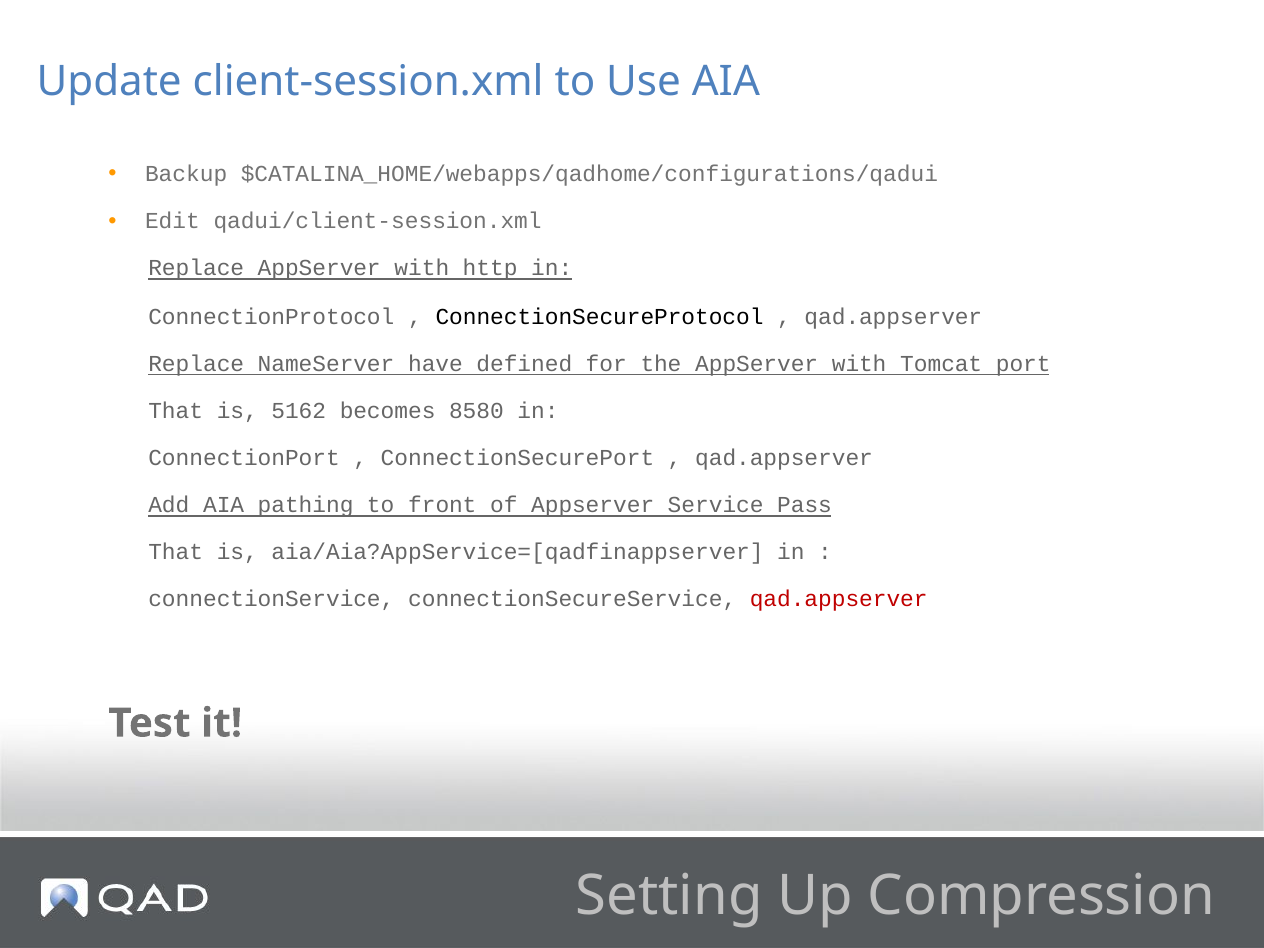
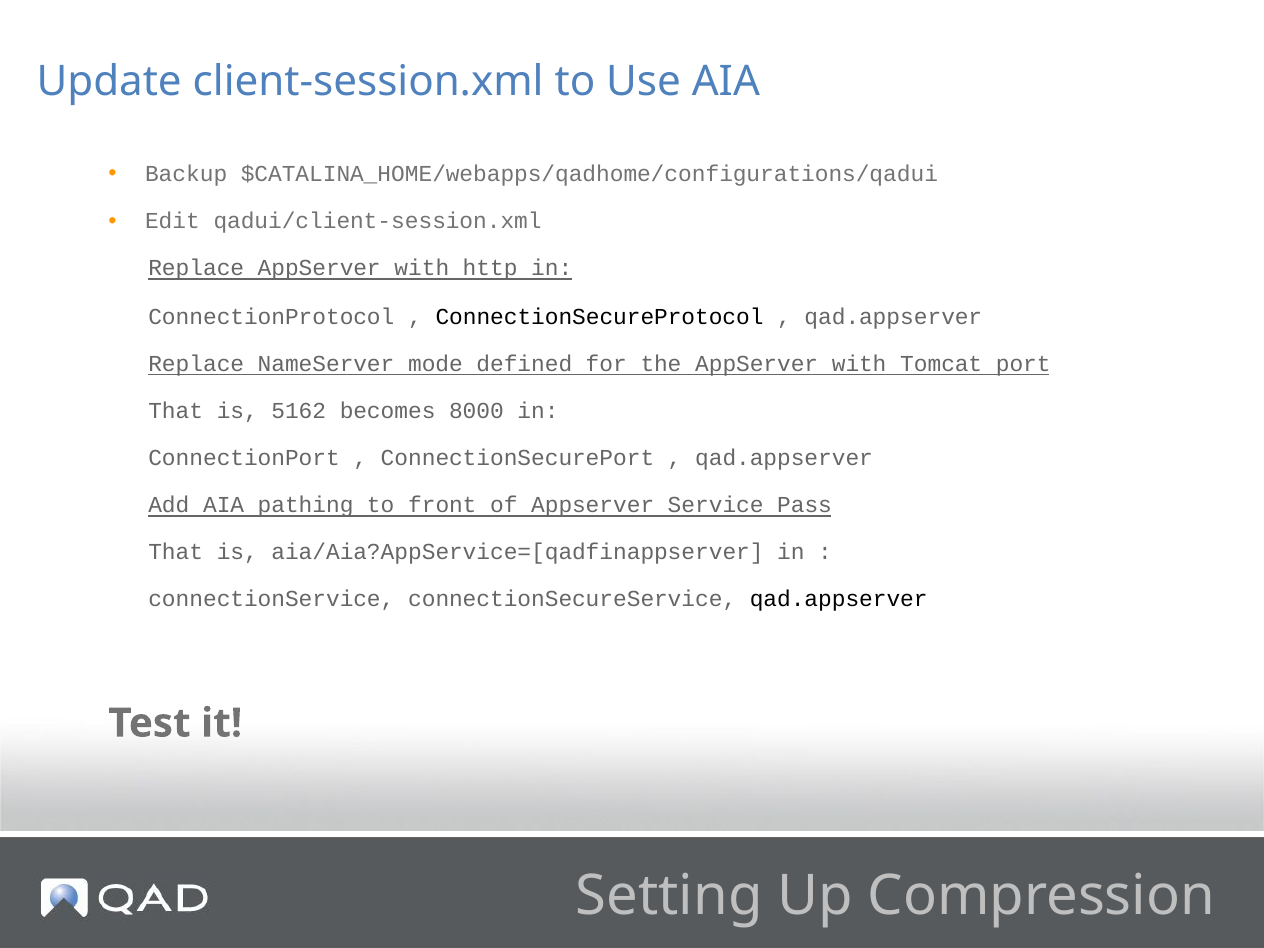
have: have -> mode
8580: 8580 -> 8000
qad.appserver at (839, 599) colour: red -> black
